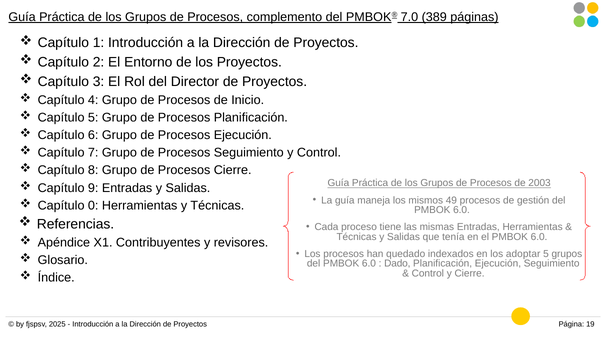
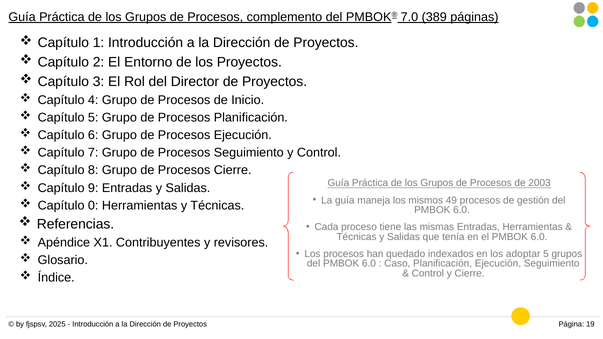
Dado: Dado -> Caso
